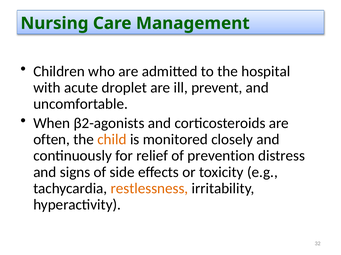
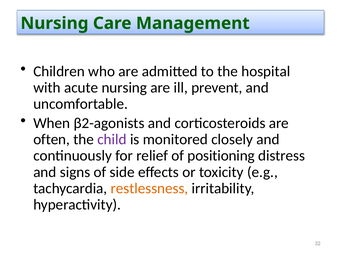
acute droplet: droplet -> nursing
child colour: orange -> purple
prevention: prevention -> positioning
